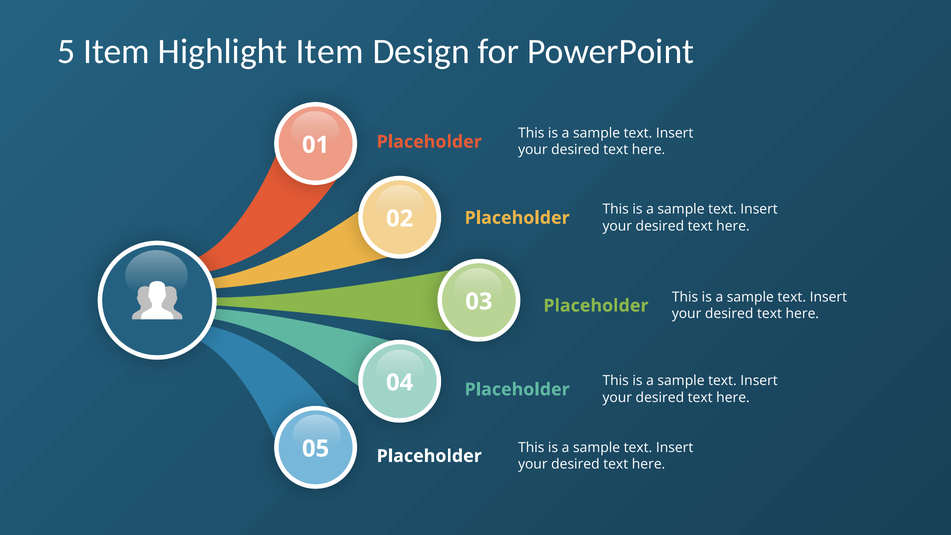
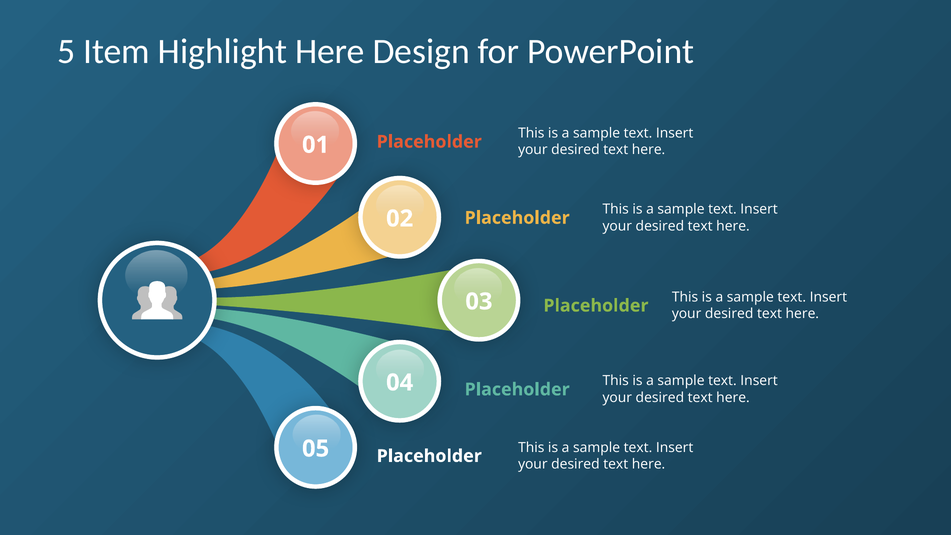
Highlight Item: Item -> Here
